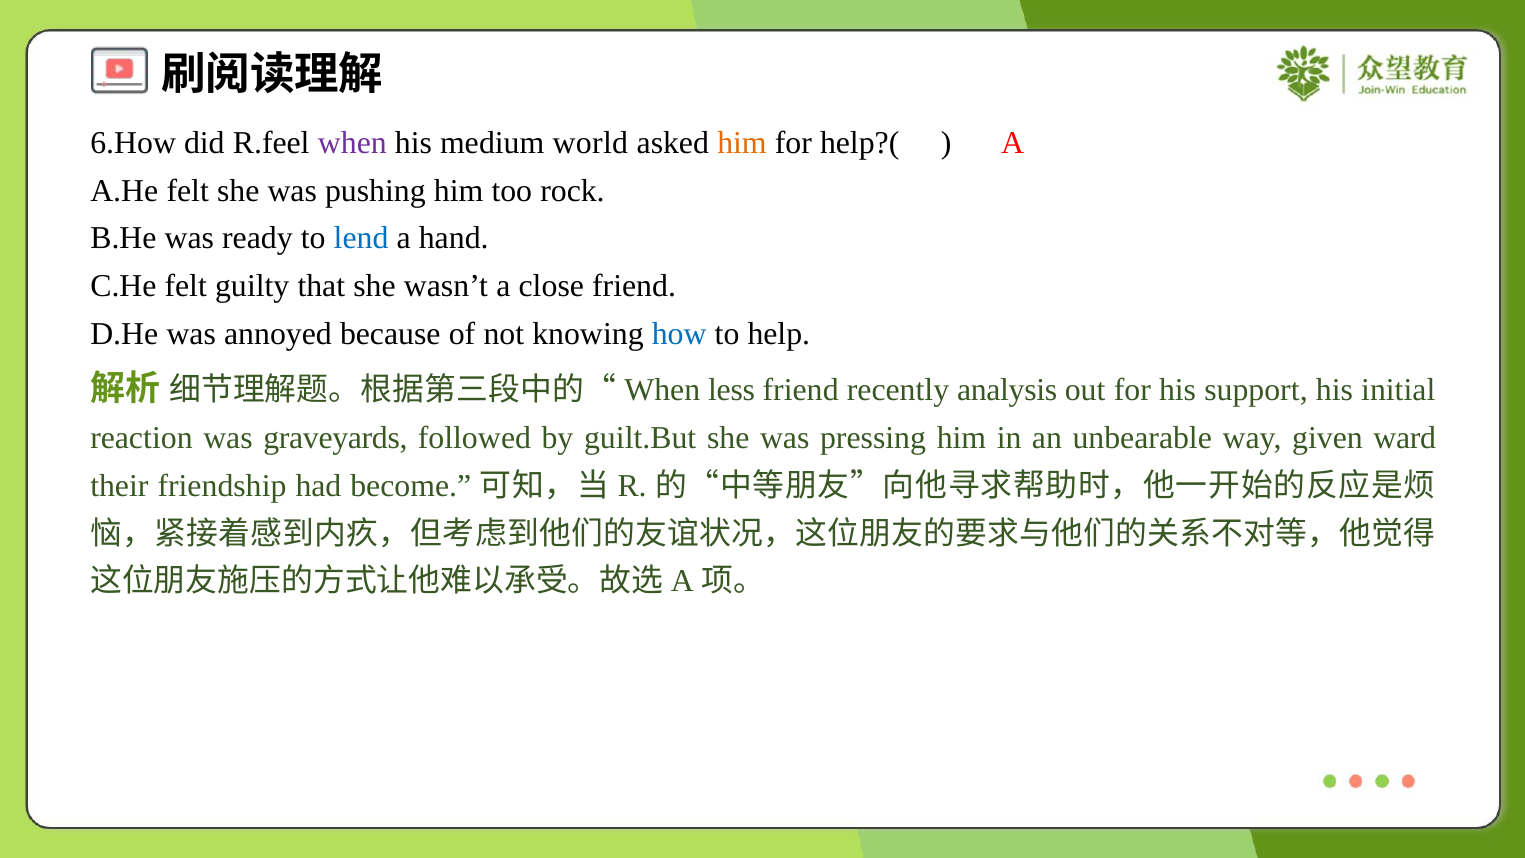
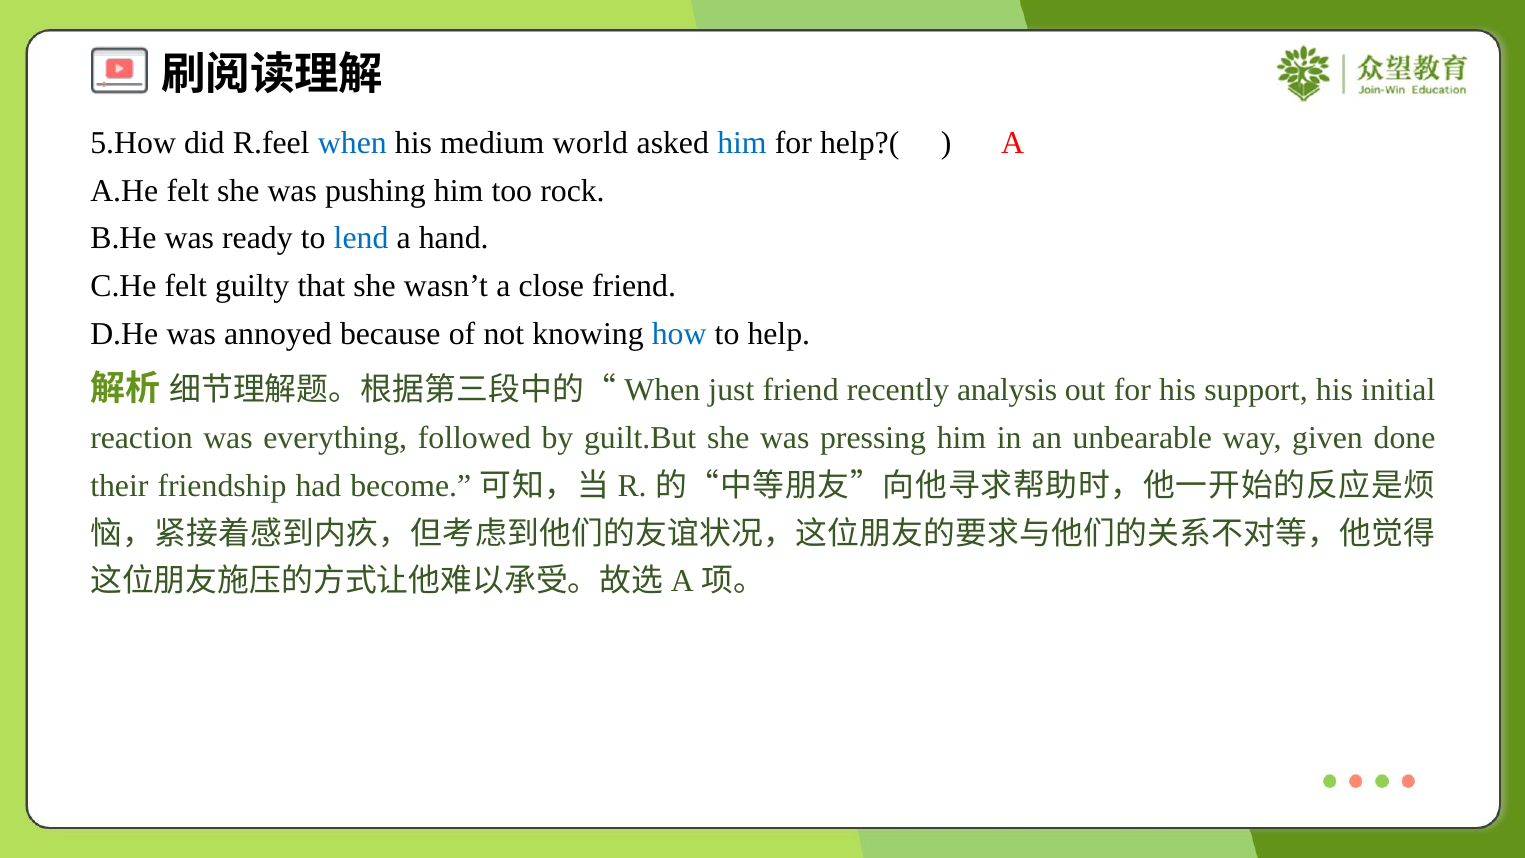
6.How: 6.How -> 5.How
when colour: purple -> blue
him at (742, 143) colour: orange -> blue
less: less -> just
graveyards: graveyards -> everything
ward: ward -> done
